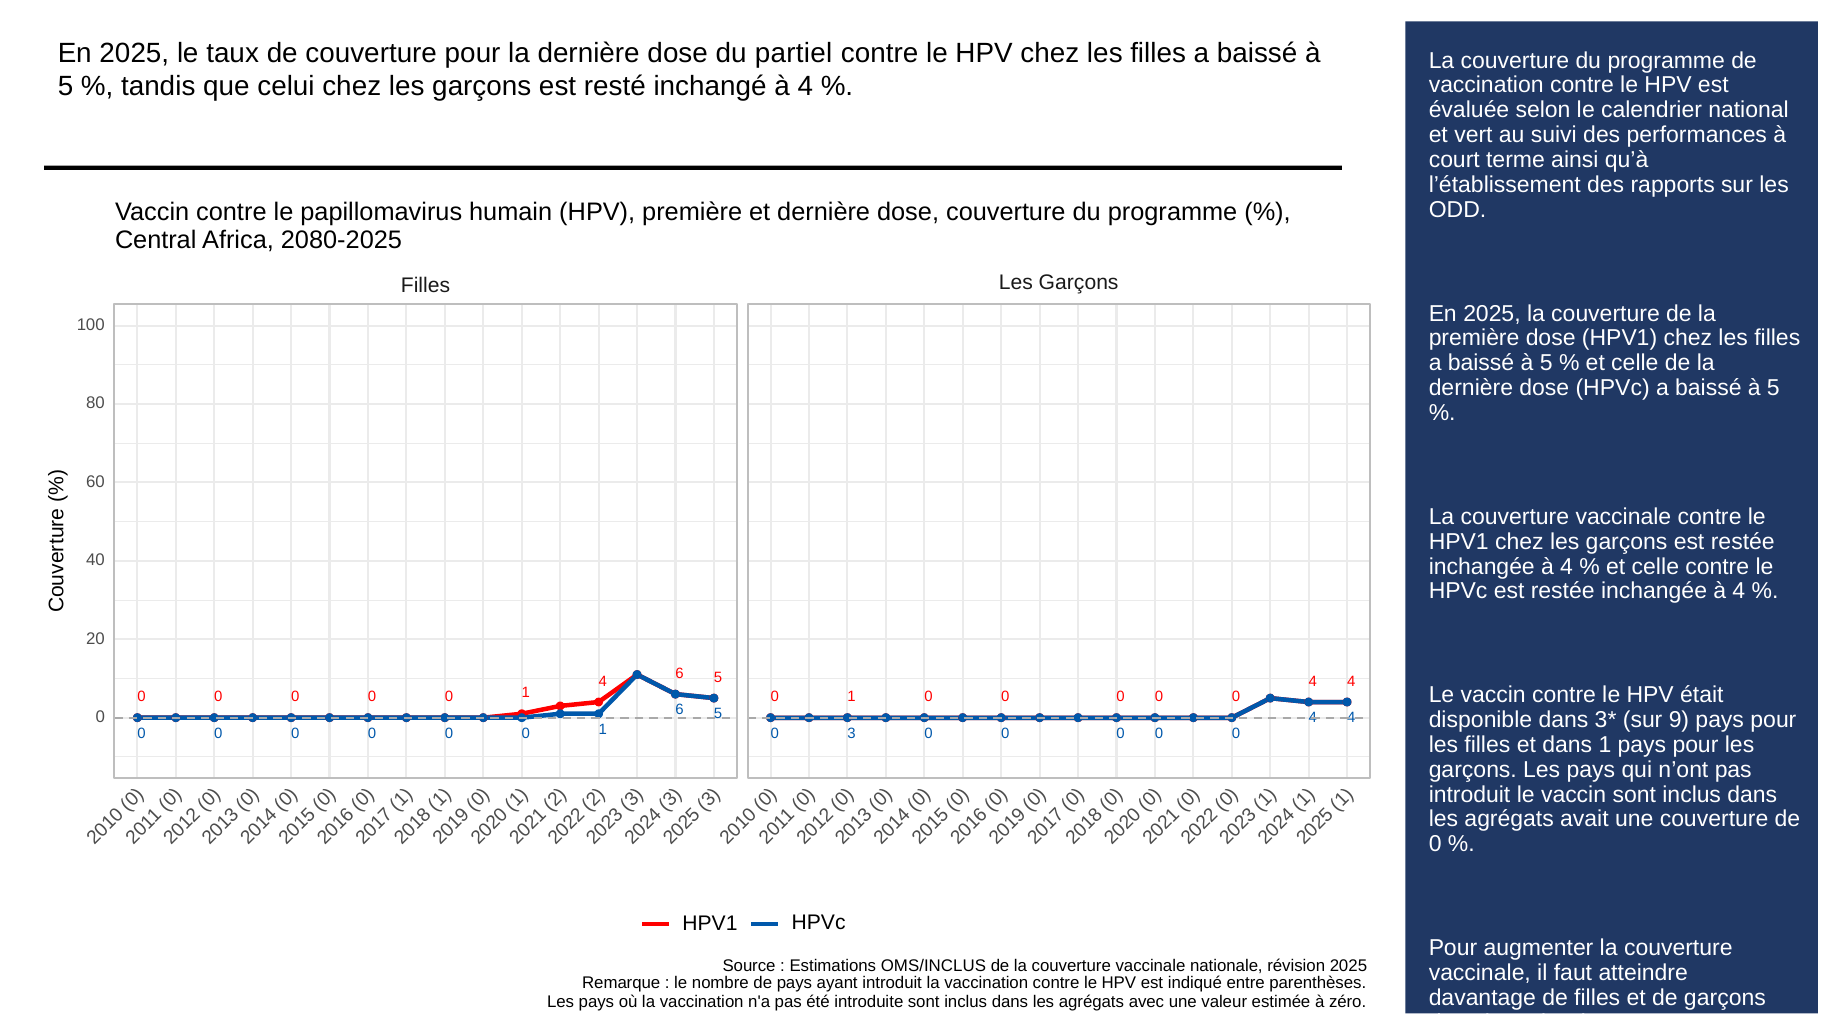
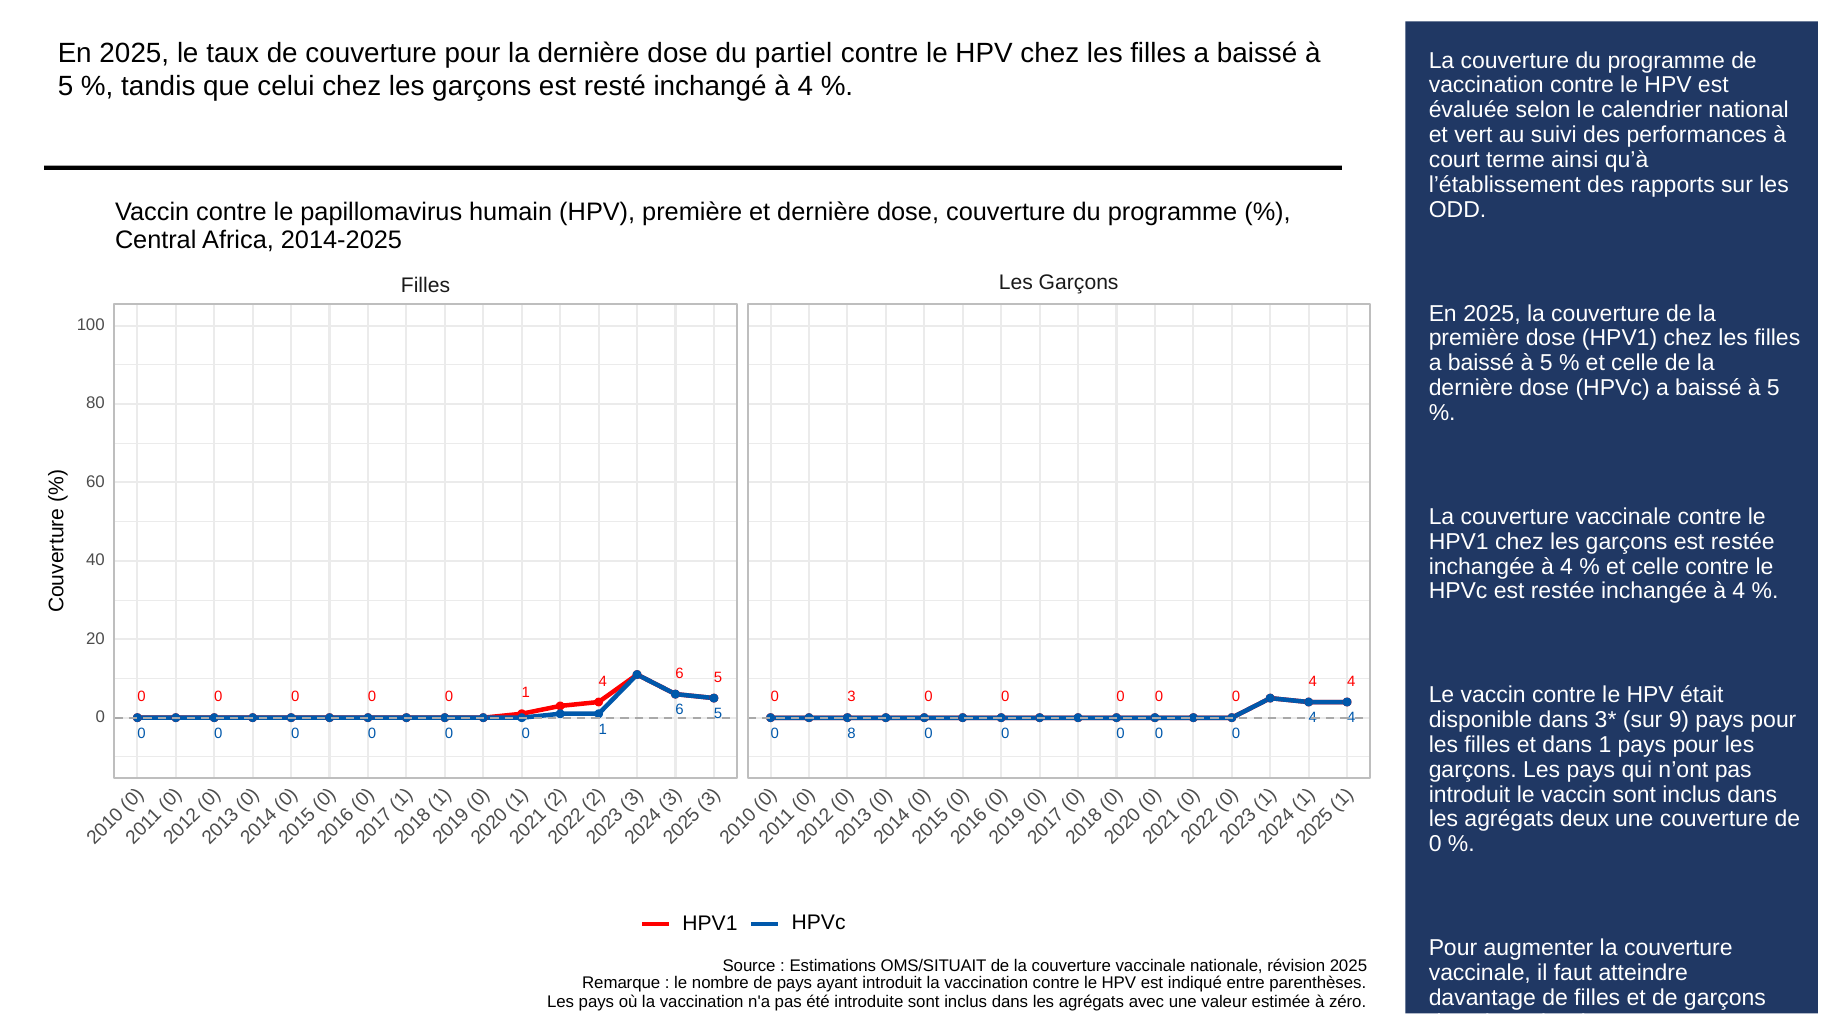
2080-2025: 2080-2025 -> 2014-2025
1 at (852, 697): 1 -> 3
0 3: 3 -> 8
avait: avait -> deux
OMS/INCLUS: OMS/INCLUS -> OMS/SITUAIT
